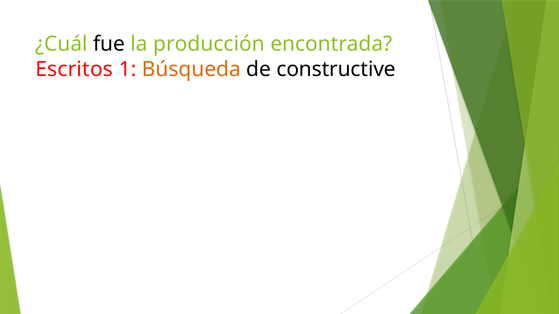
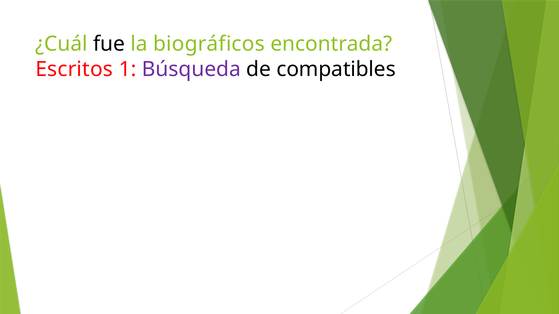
producción: producción -> biográficos
Búsqueda colour: orange -> purple
constructive: constructive -> compatibles
